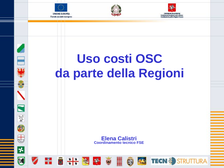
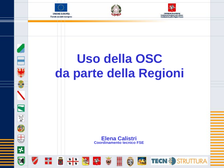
Uso costi: costi -> della
